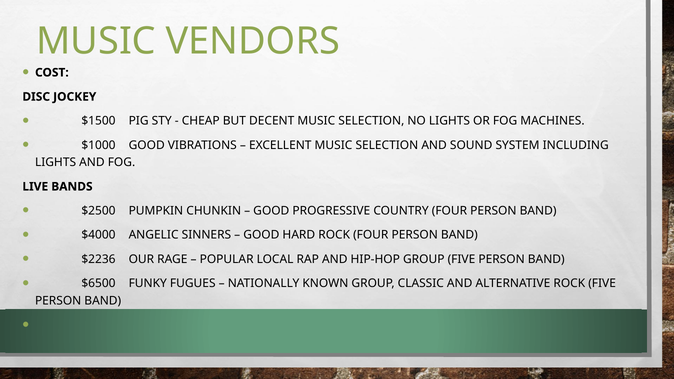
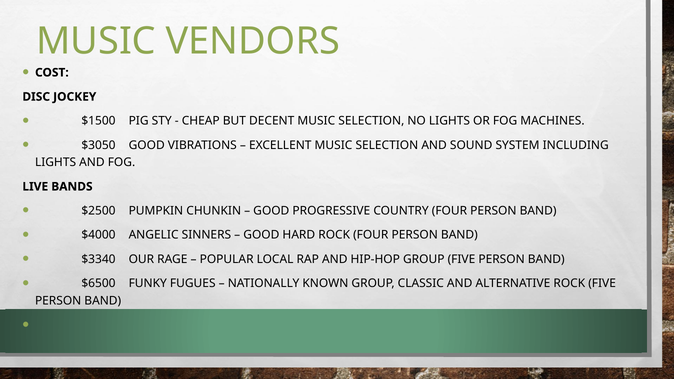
$1000: $1000 -> $3050
$2236: $2236 -> $3340
